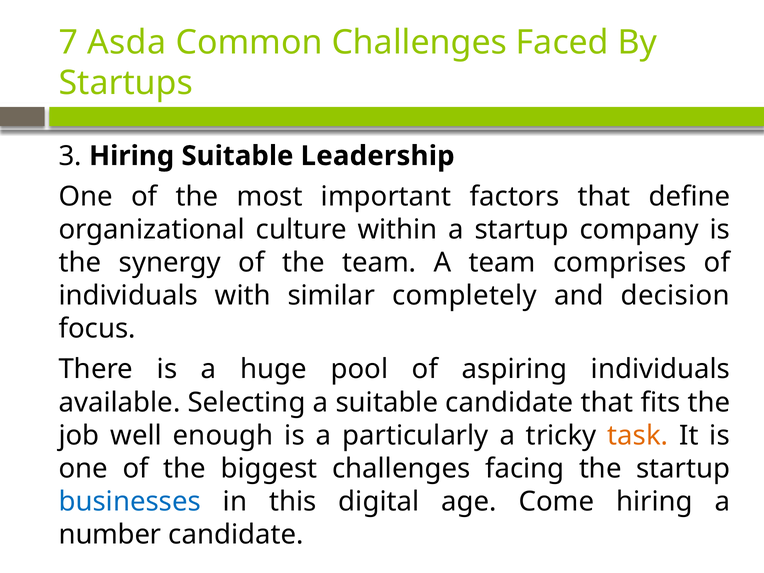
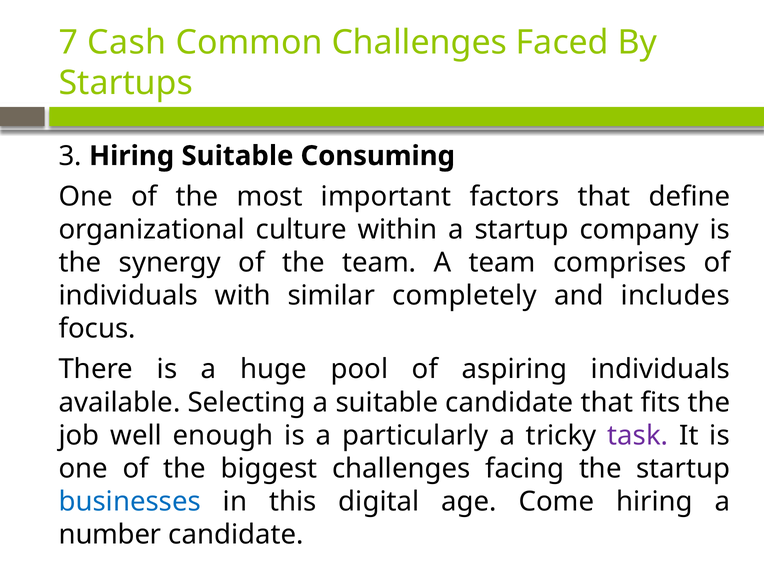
Asda: Asda -> Cash
Leadership: Leadership -> Consuming
decision: decision -> includes
task colour: orange -> purple
